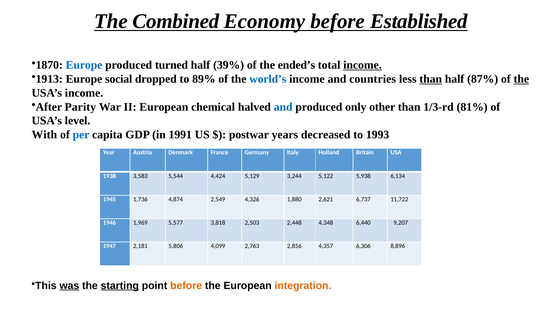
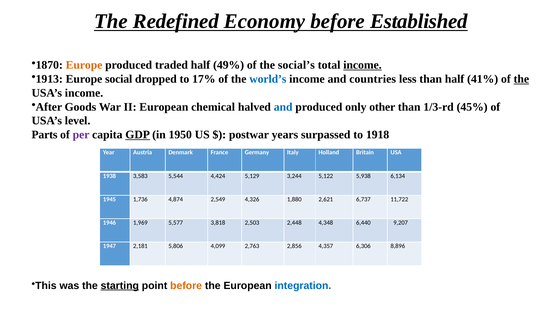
Combined: Combined -> Redefined
Europe at (84, 65) colour: blue -> orange
turned: turned -> traded
39%: 39% -> 49%
ended’s: ended’s -> social’s
89%: 89% -> 17%
than at (431, 79) underline: present -> none
87%: 87% -> 41%
Parity: Parity -> Goods
81%: 81% -> 45%
With: With -> Parts
per colour: blue -> purple
GDP underline: none -> present
1991: 1991 -> 1950
decreased: decreased -> surpassed
1993: 1993 -> 1918
was underline: present -> none
integration colour: orange -> blue
